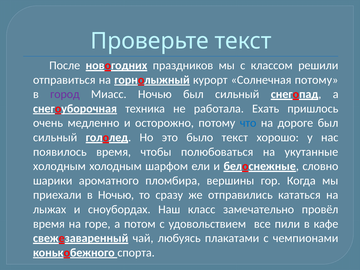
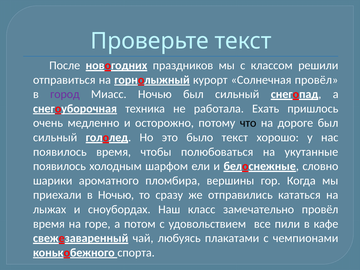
Солнечная потому: потому -> провёл
что colour: blue -> black
холодным at (59, 166): холодным -> появилось
